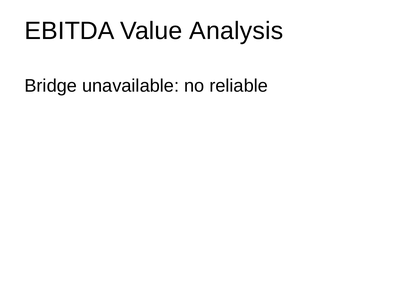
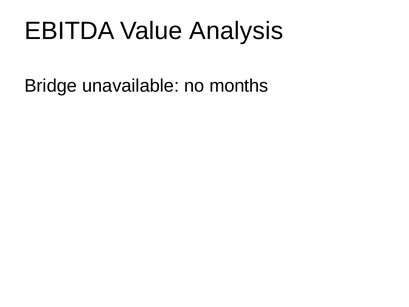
reliable: reliable -> months
